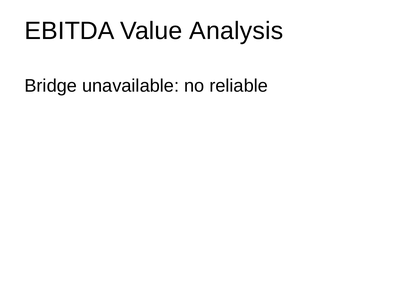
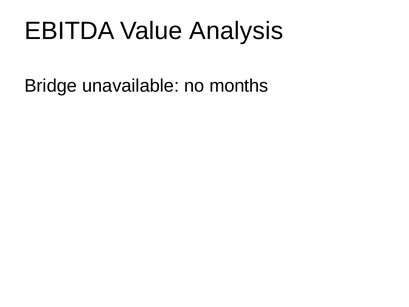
reliable: reliable -> months
